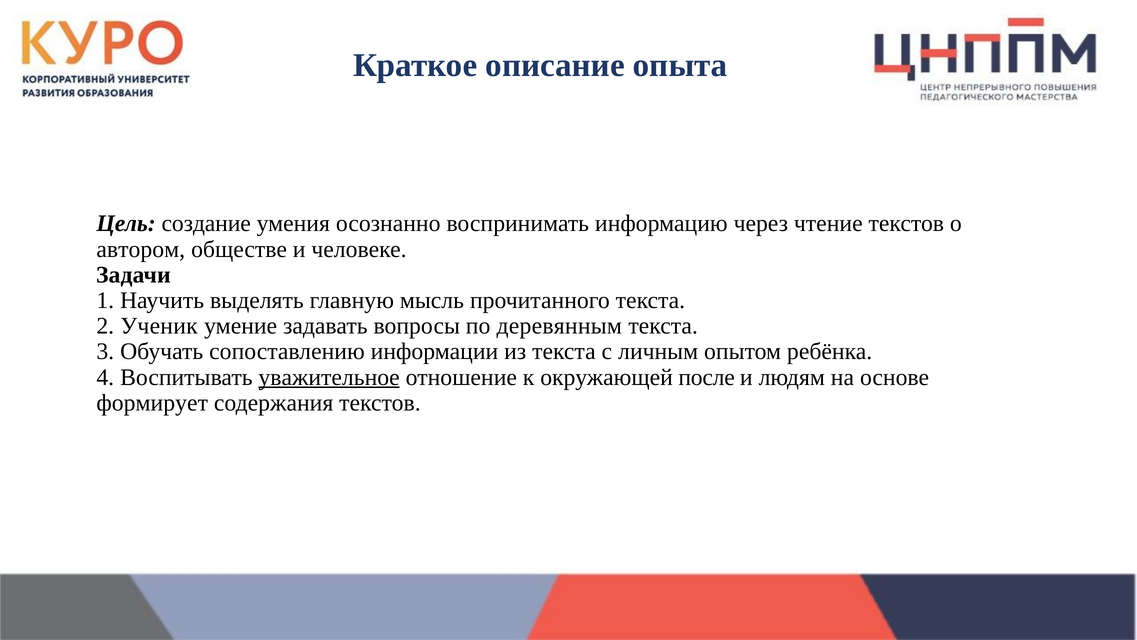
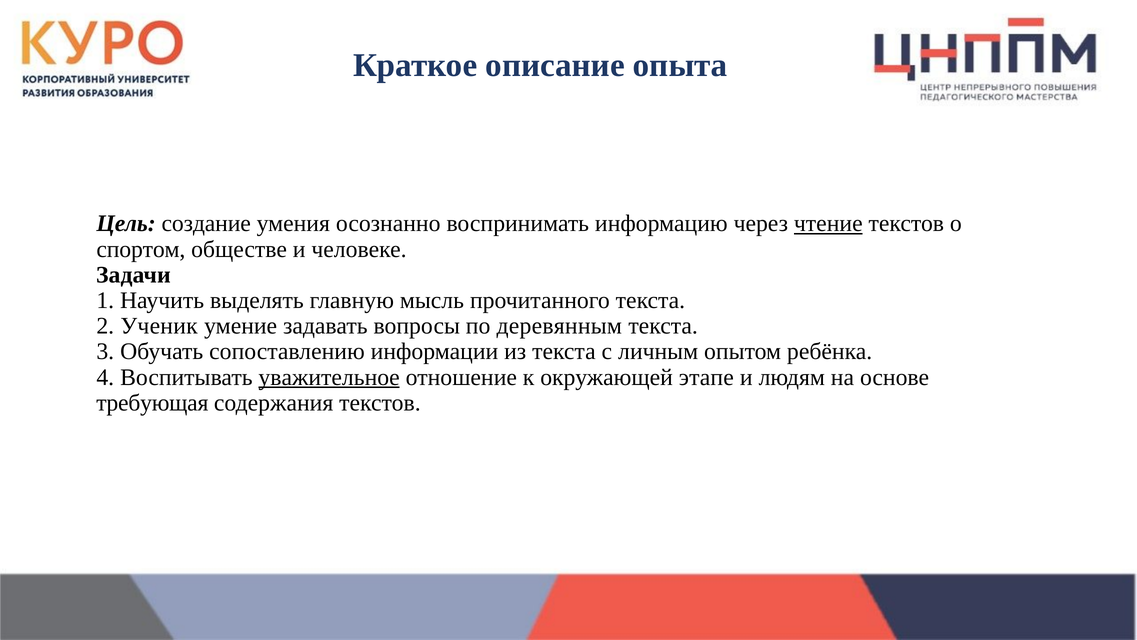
чтение underline: none -> present
автором: автором -> спортом
после: после -> этапе
формирует: формирует -> требующая
